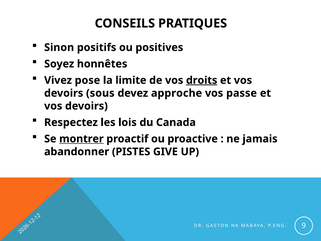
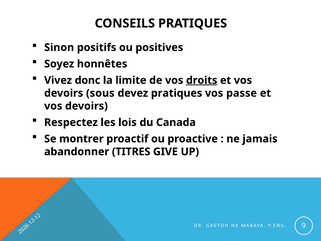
pose: pose -> donc
devez approche: approche -> pratiques
montrer underline: present -> none
PISTES: PISTES -> TITRES
